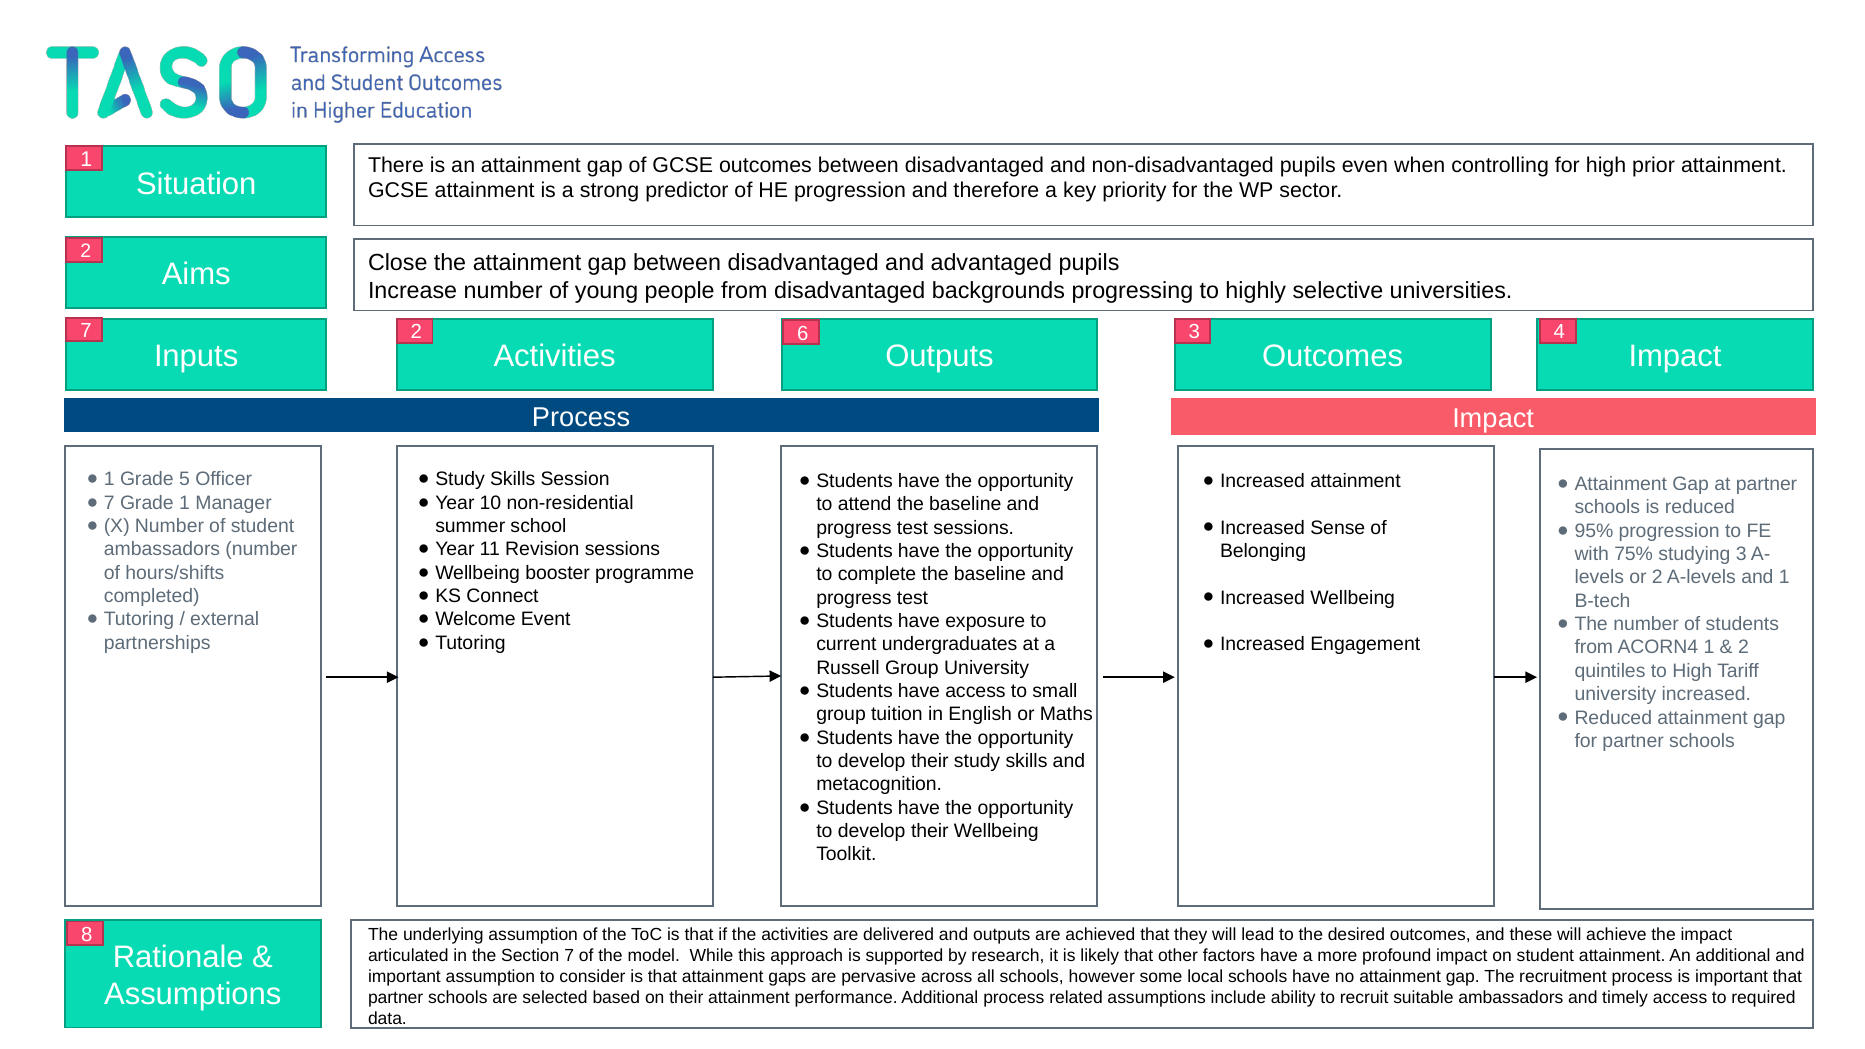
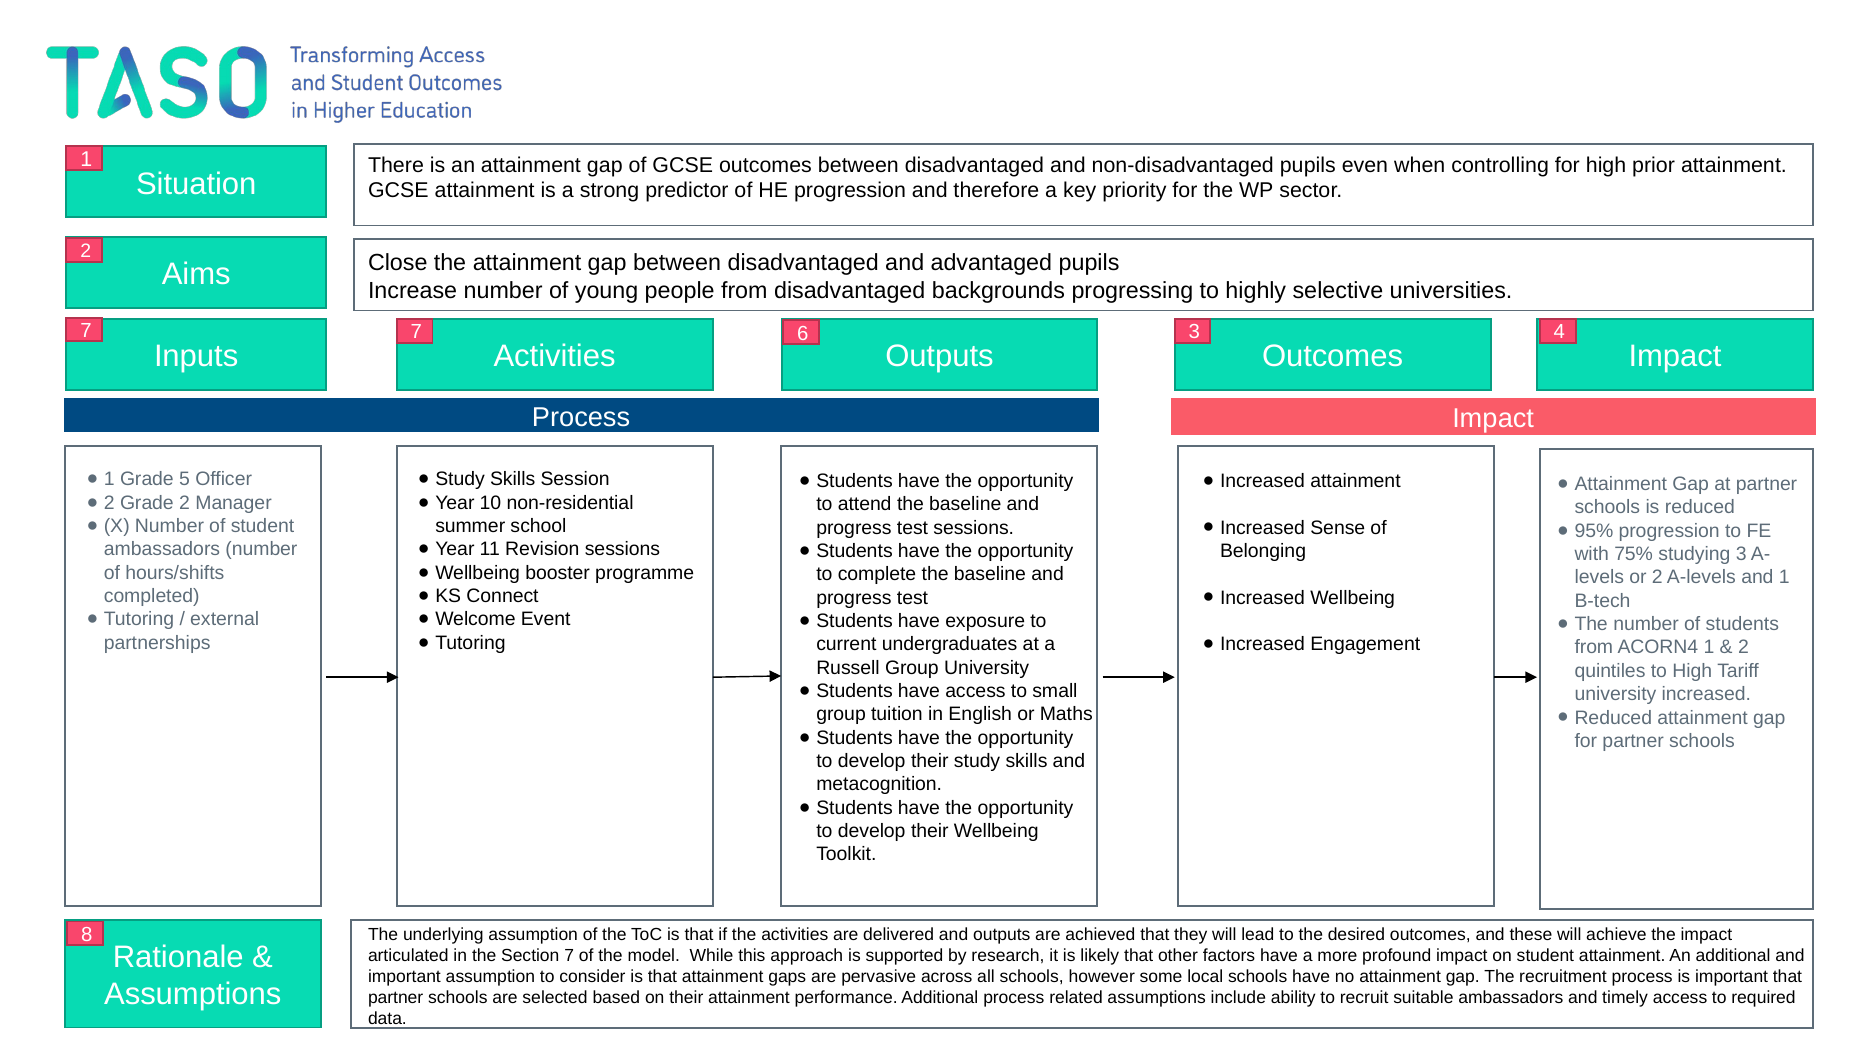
7 2: 2 -> 7
7 at (109, 503): 7 -> 2
Grade 1: 1 -> 2
